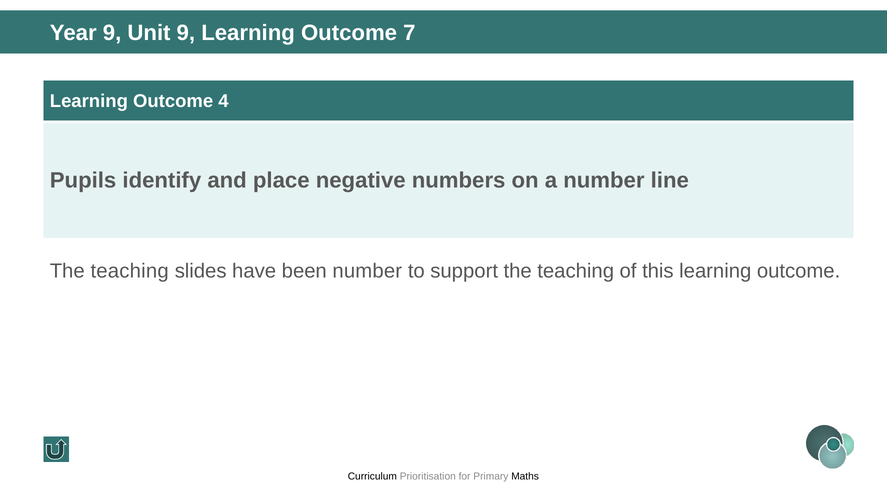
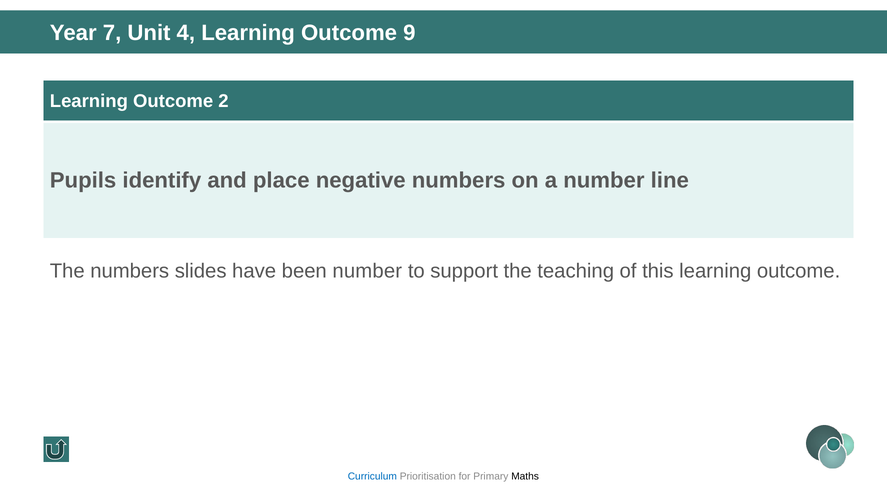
Year 9: 9 -> 7
Unit 9: 9 -> 4
7: 7 -> 9
4: 4 -> 2
teaching at (130, 271): teaching -> numbers
Curriculum colour: black -> blue
